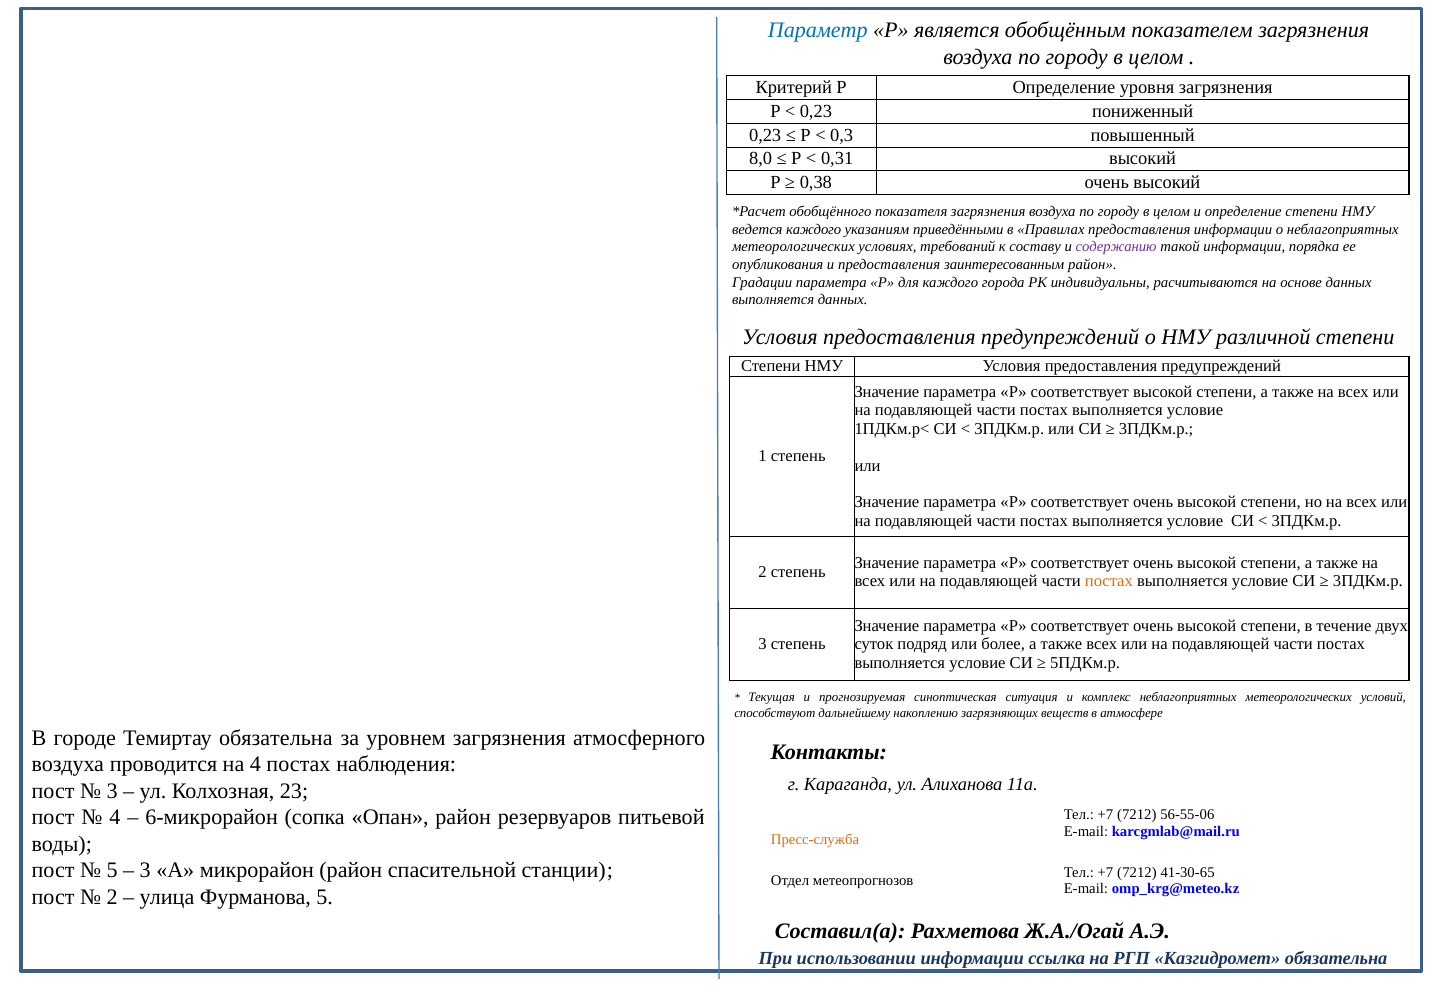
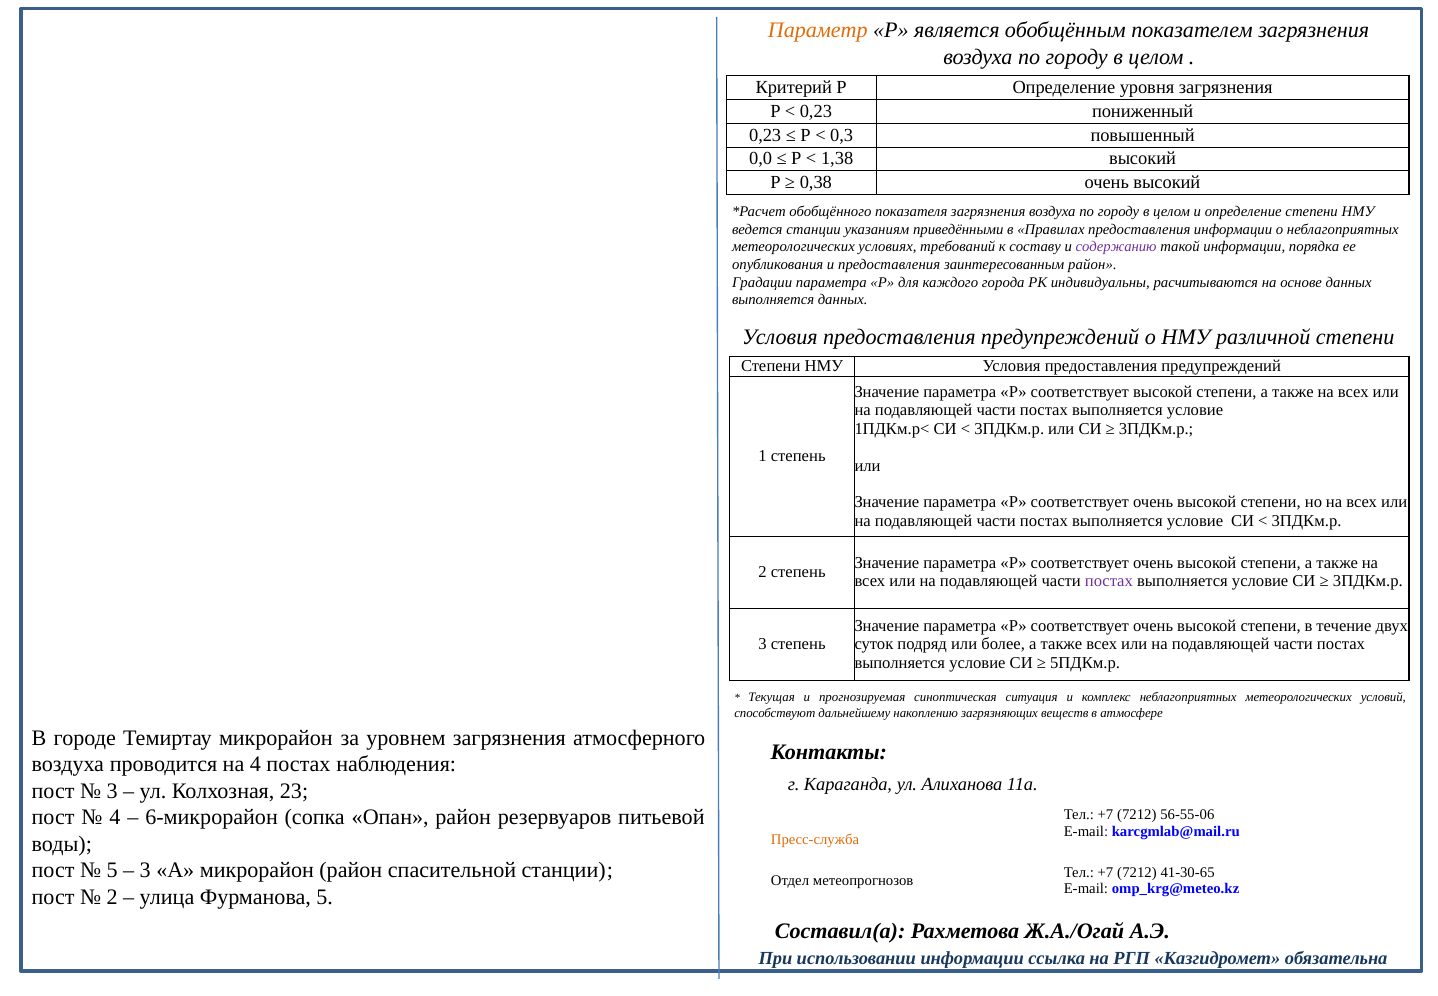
Параметр colour: blue -> orange
8,0: 8,0 -> 0,0
0,31: 0,31 -> 1,38
ведется каждого: каждого -> станции
постах at (1109, 581) colour: orange -> purple
Темиртау обязательна: обязательна -> микрорайон
